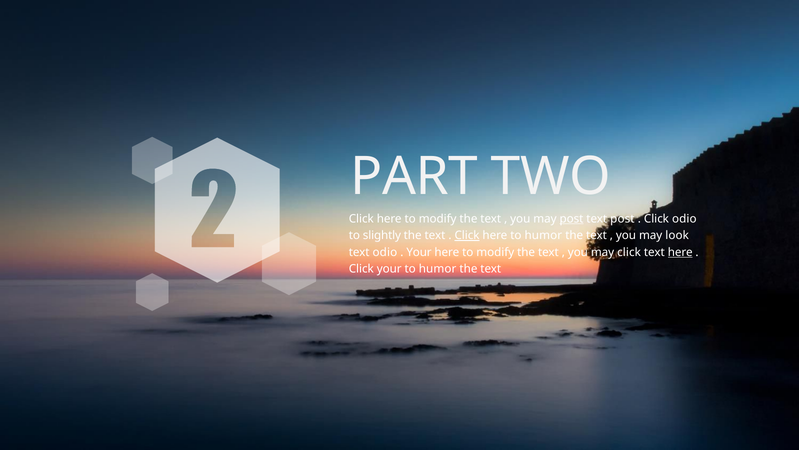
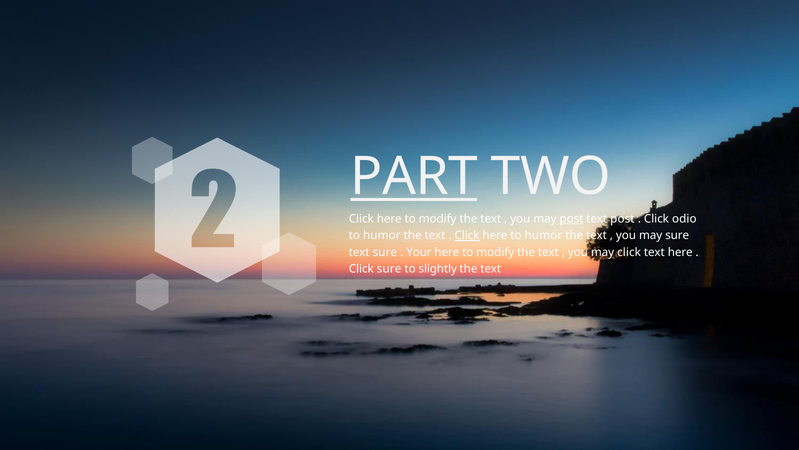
PART underline: none -> present
slightly at (382, 235): slightly -> humor
may look: look -> sure
text odio: odio -> sure
here at (680, 252) underline: present -> none
Click your: your -> sure
humor at (438, 269): humor -> slightly
